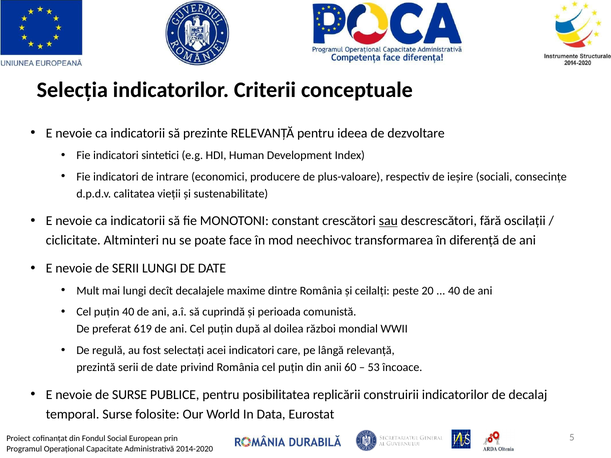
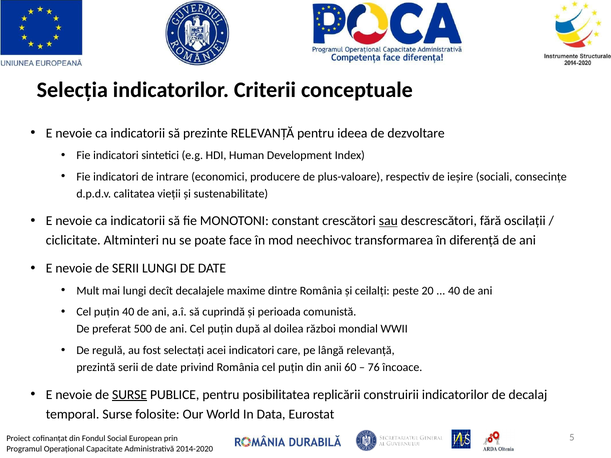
619: 619 -> 500
53: 53 -> 76
SURSE at (130, 395) underline: none -> present
